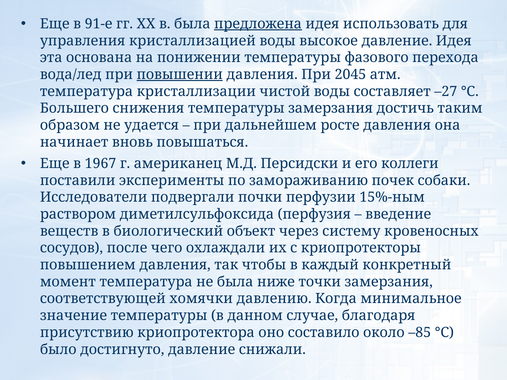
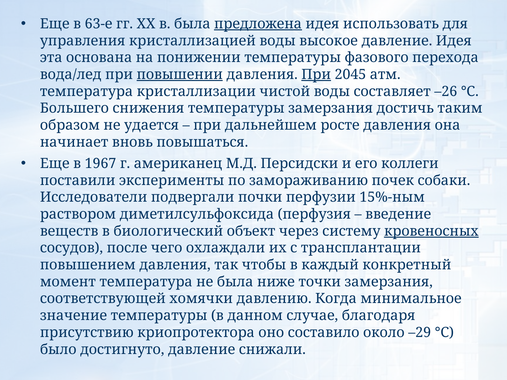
91-е: 91-е -> 63-е
При at (316, 75) underline: none -> present
–27: –27 -> –26
кровеносных underline: none -> present
криопротекторы: криопротекторы -> трансплантации
–85: –85 -> –29
